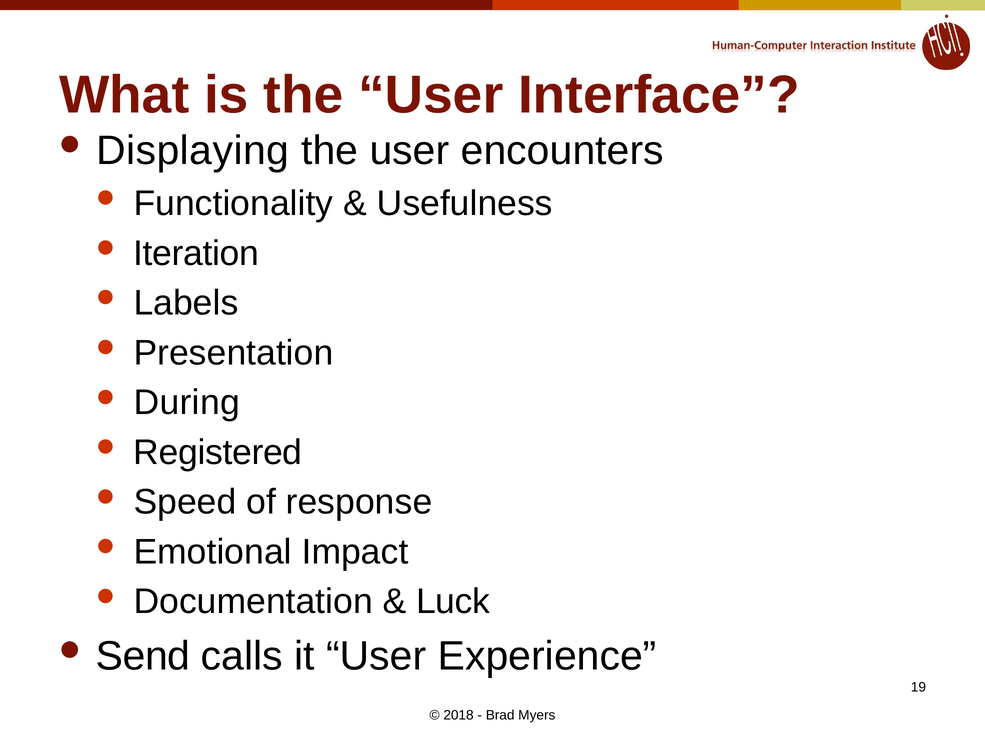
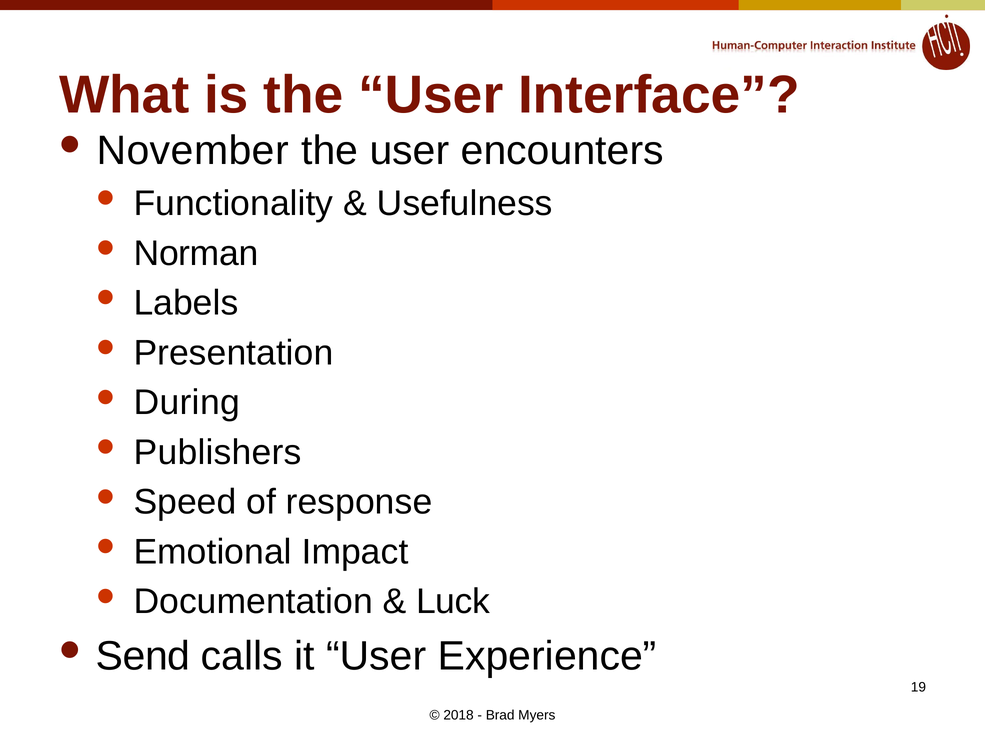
Displaying: Displaying -> November
Iteration: Iteration -> Norman
Registered: Registered -> Publishers
